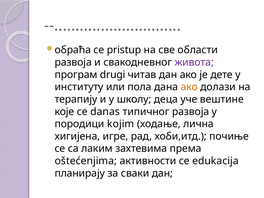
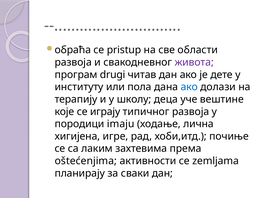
ако at (189, 87) colour: orange -> blue
danas: danas -> играју
kojim: kojim -> imaju
edukacija: edukacija -> zemljama
